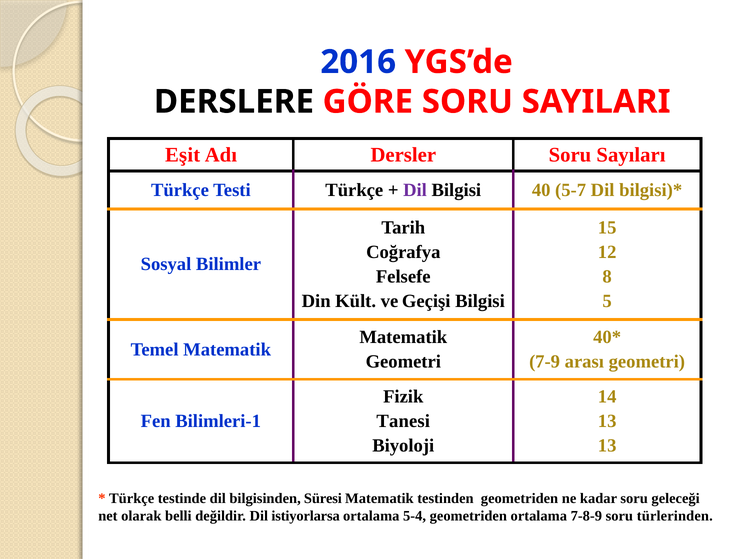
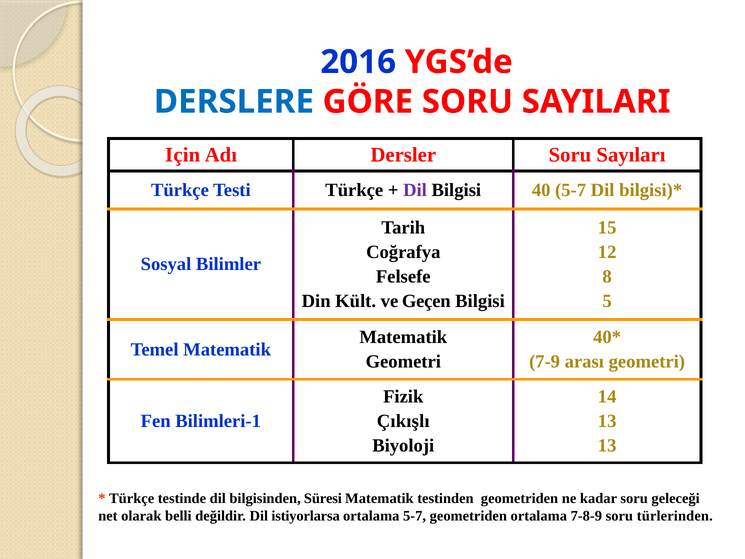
DERSLERE colour: black -> blue
Eşit: Eşit -> Için
Geçişi: Geçişi -> Geçen
Tanesi: Tanesi -> Çıkışlı
ortalama 5-4: 5-4 -> 5-7
